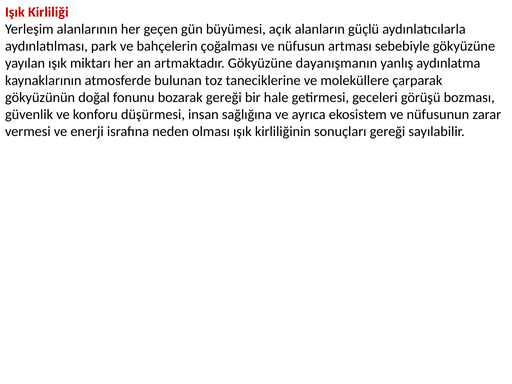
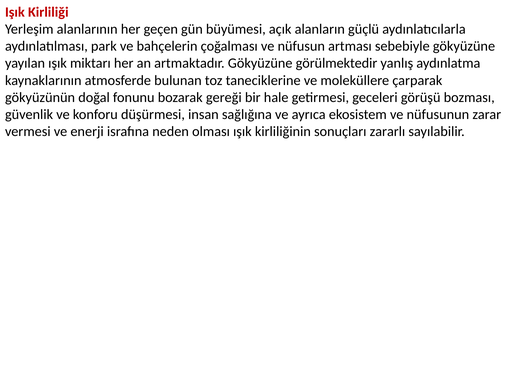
dayanışmanın: dayanışmanın -> görülmektedir
sonuçları gereği: gereği -> zararlı
